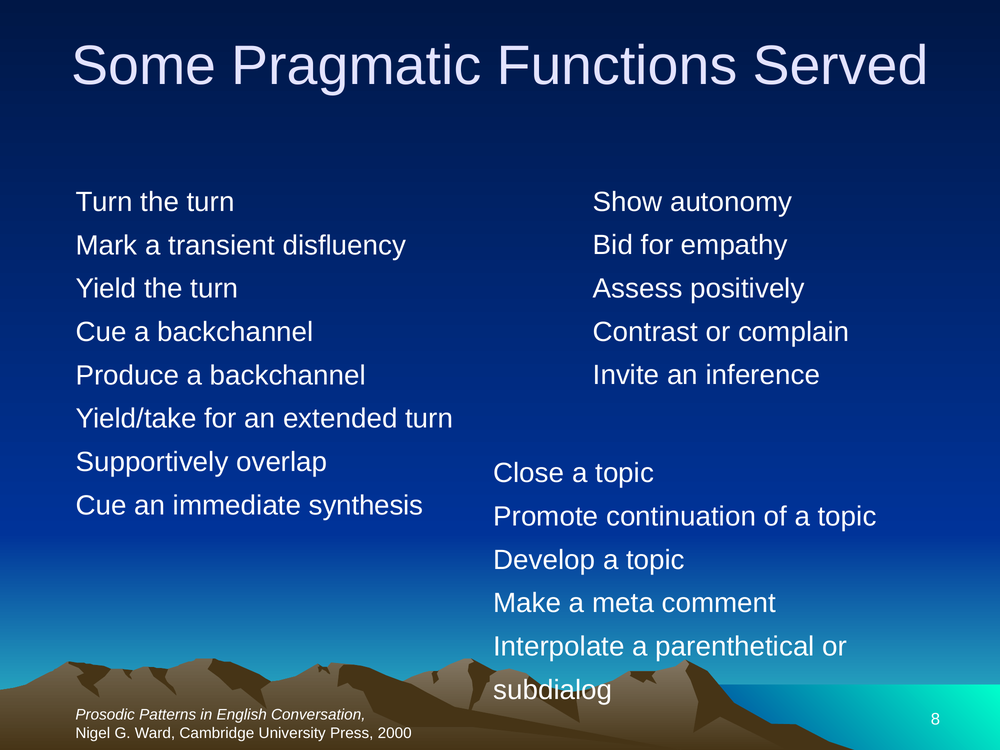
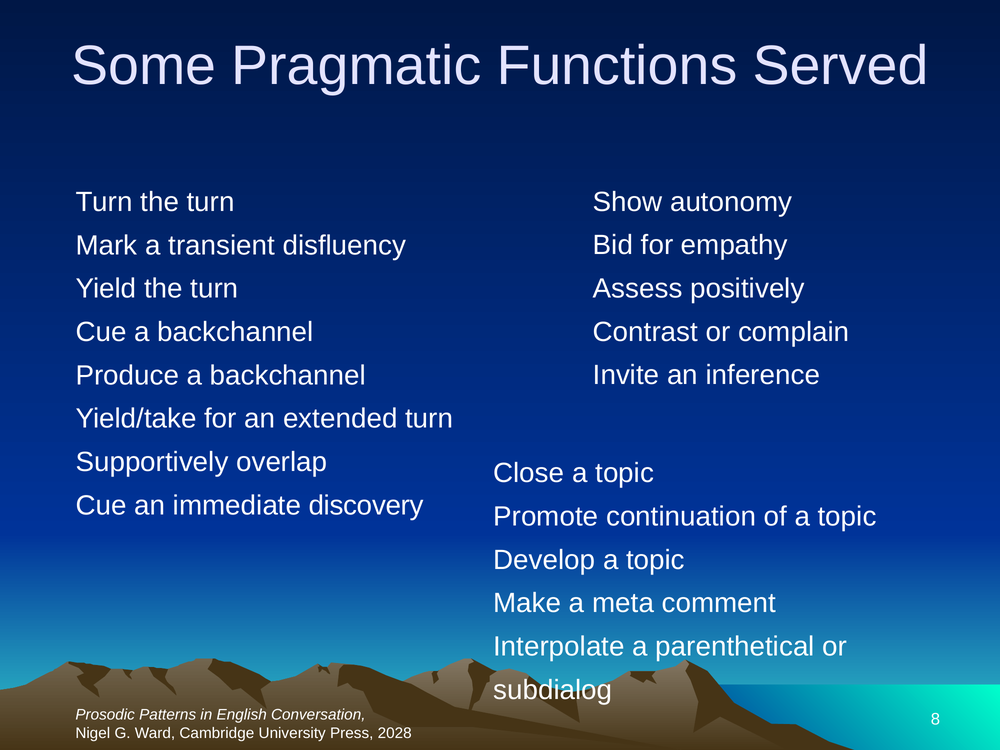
synthesis: synthesis -> discovery
2000: 2000 -> 2028
